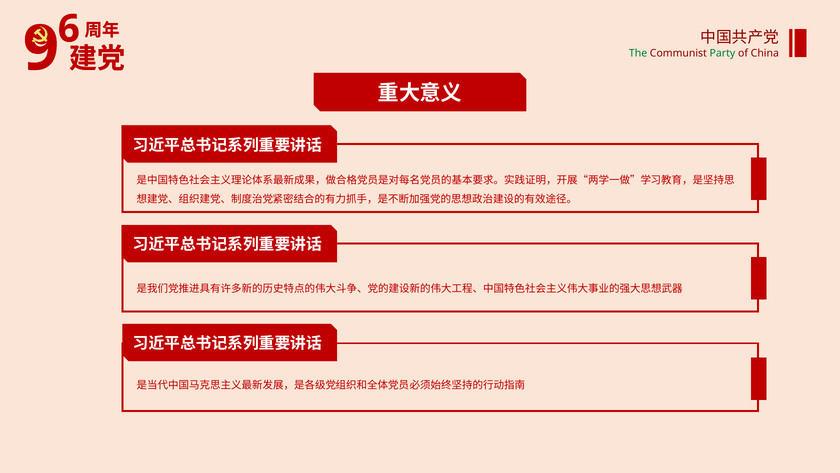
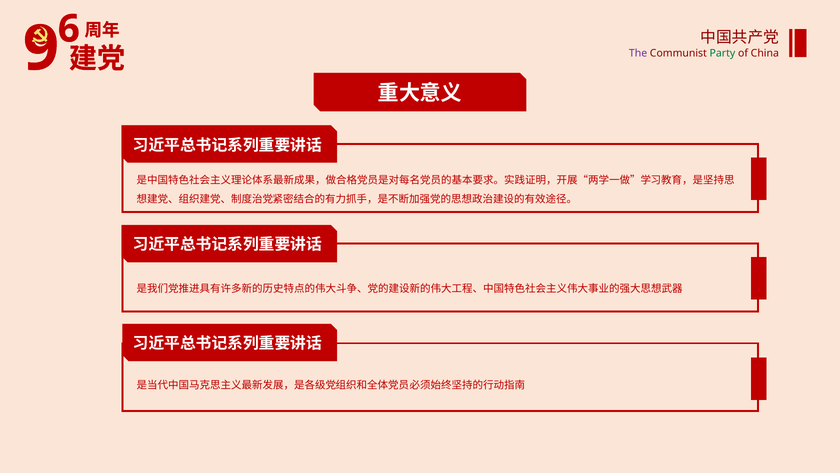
The colour: green -> purple
